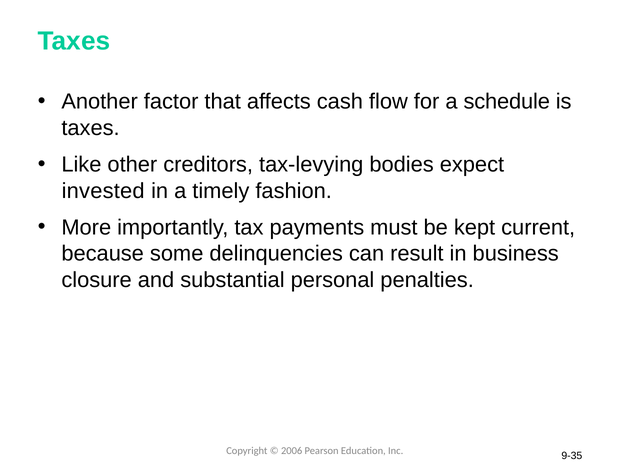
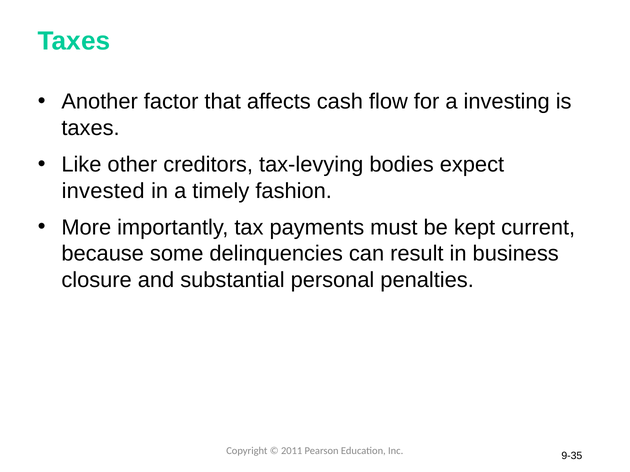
schedule: schedule -> investing
2006: 2006 -> 2011
